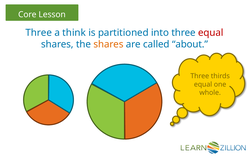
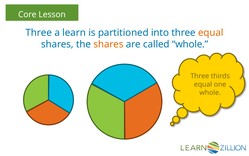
think: think -> learn
equal at (211, 33) colour: red -> orange
called about: about -> whole
